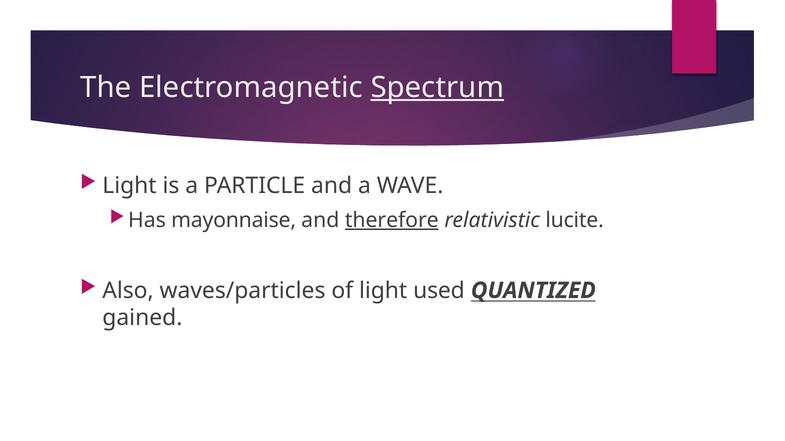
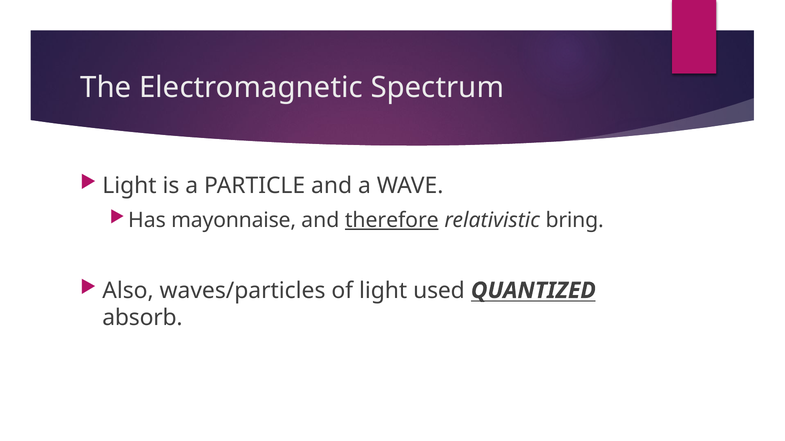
Spectrum underline: present -> none
lucite: lucite -> bring
gained: gained -> absorb
